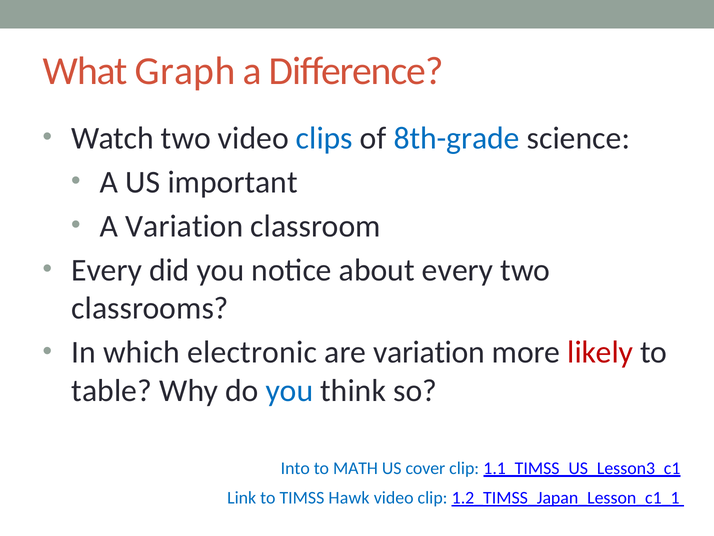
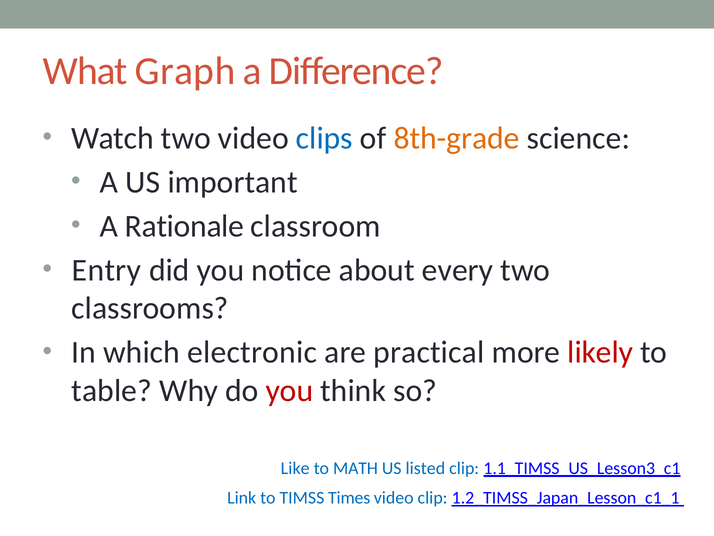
8th-grade colour: blue -> orange
A Variation: Variation -> Rationale
Every at (107, 270): Every -> Entry
are variation: variation -> practical
you at (289, 390) colour: blue -> red
Into: Into -> Like
cover: cover -> listed
Hawk: Hawk -> Times
